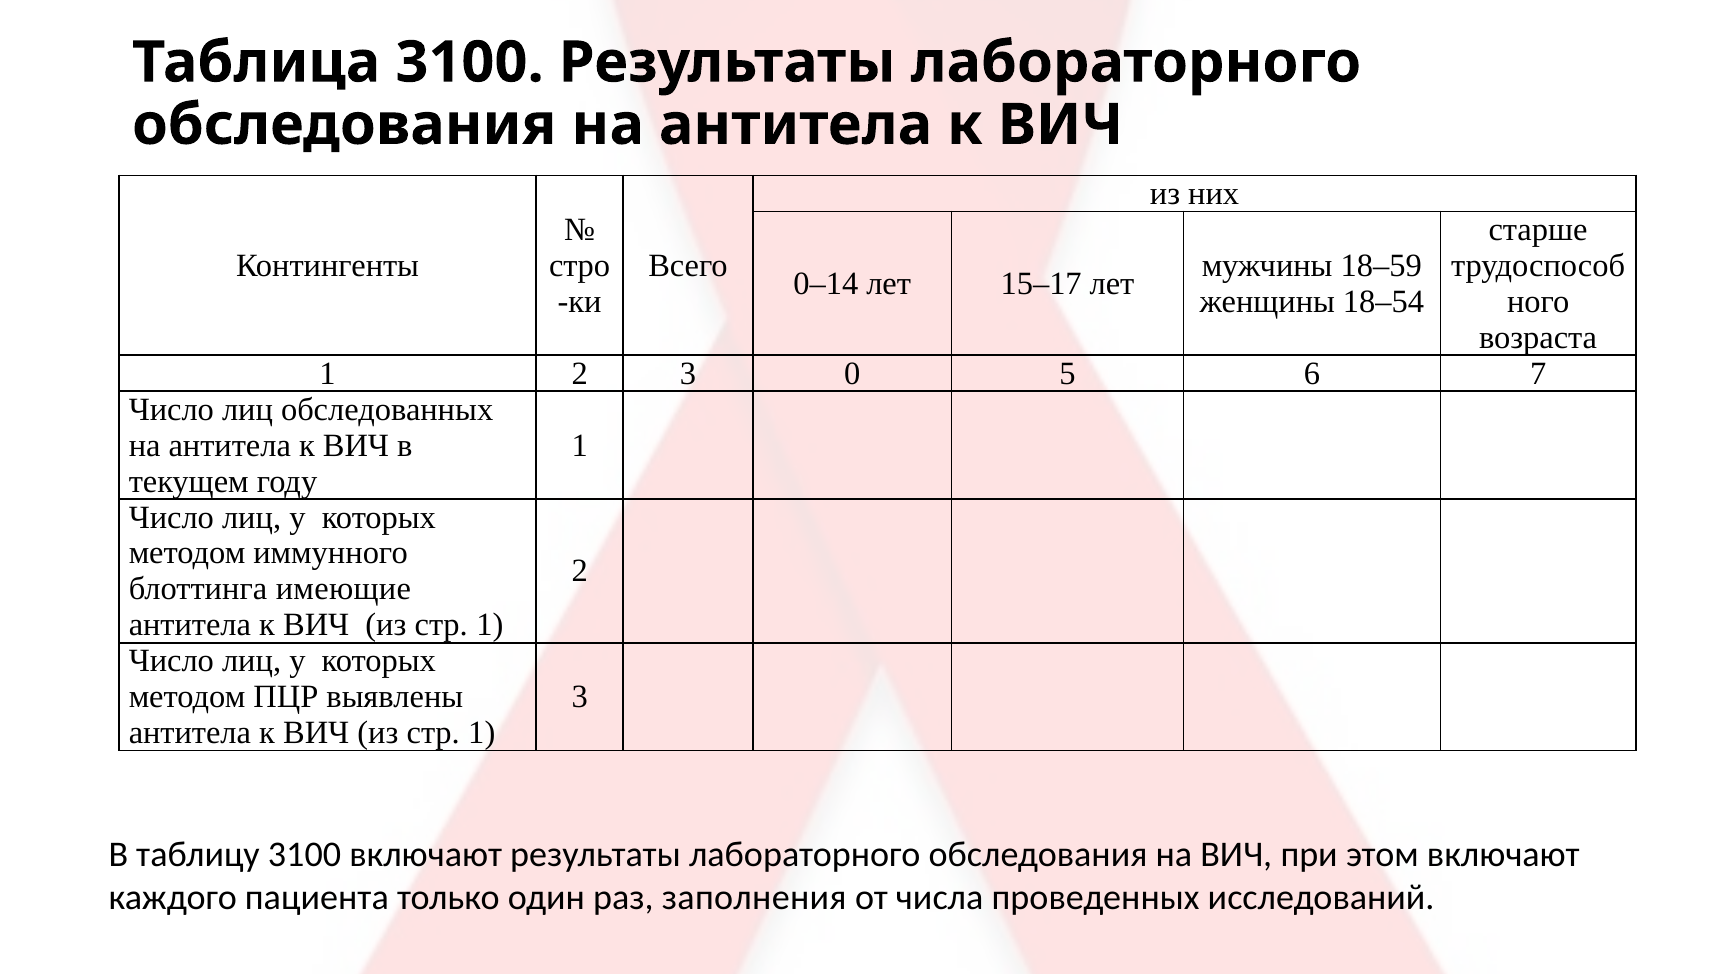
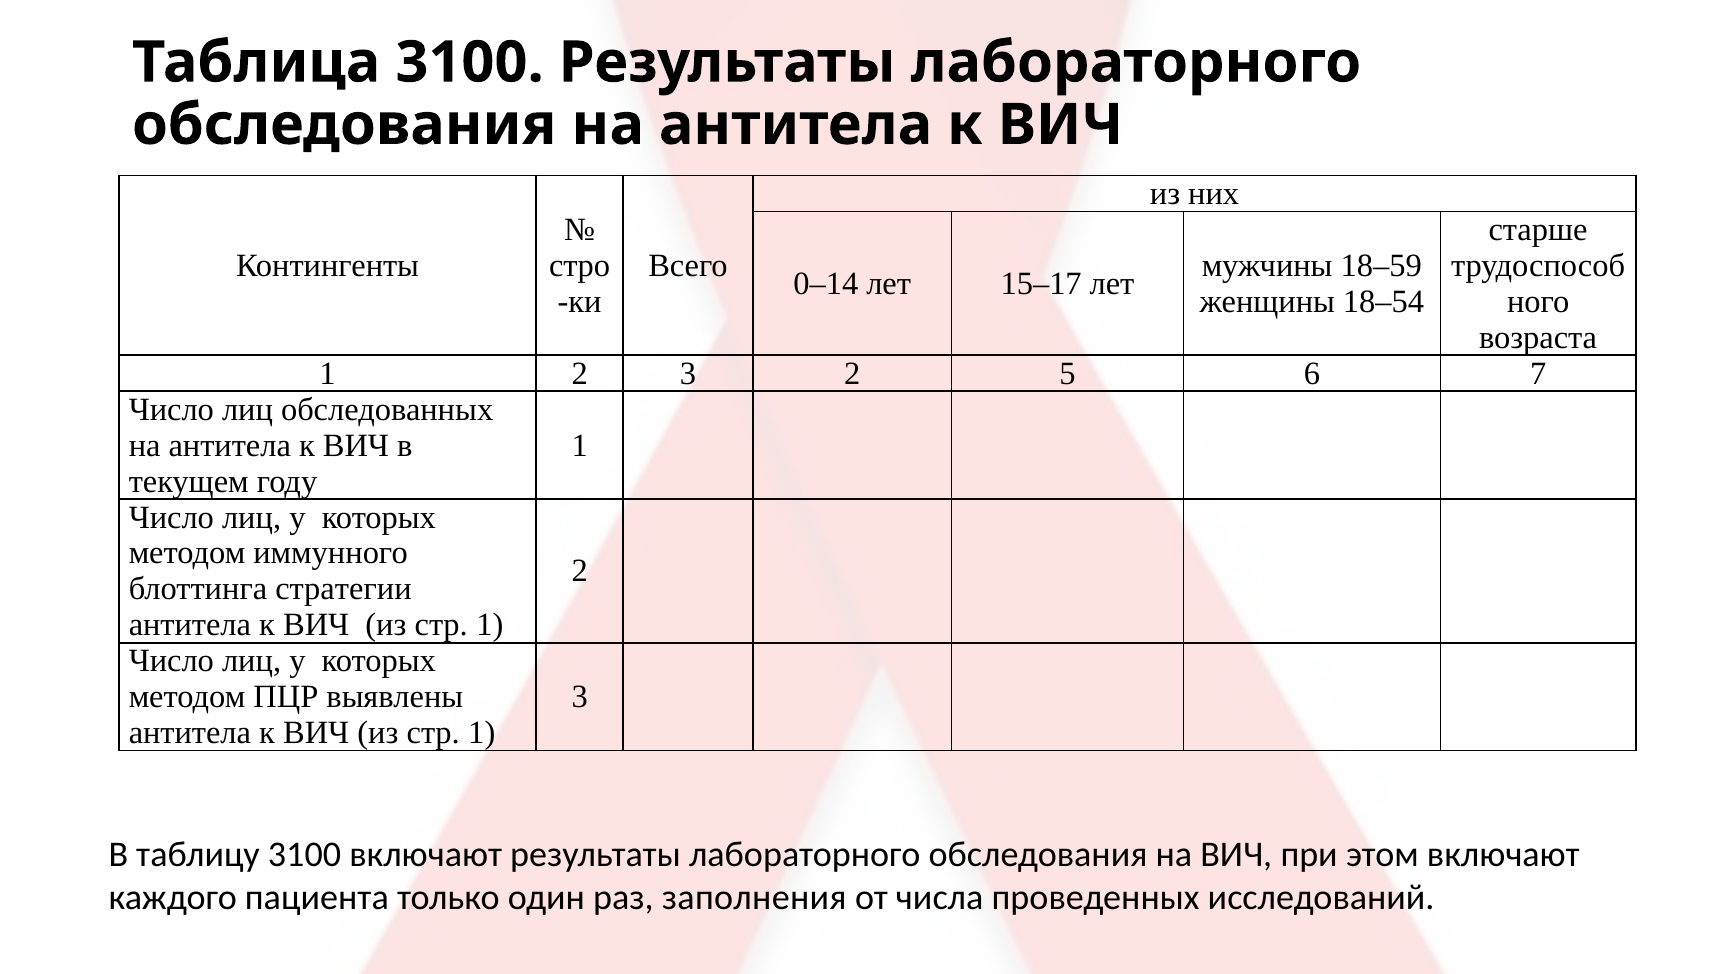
3 0: 0 -> 2
имеющие: имеющие -> стратегии
